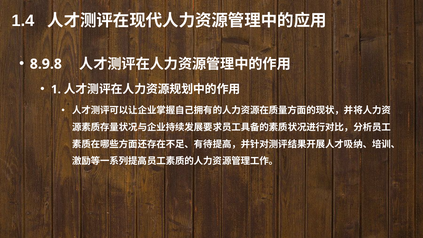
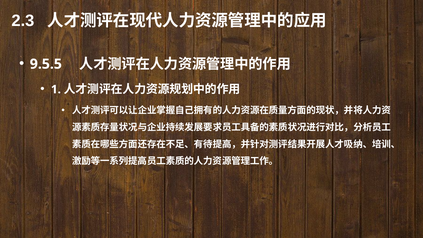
1.4: 1.4 -> 2.3
8.9.8: 8.9.8 -> 9.5.5
